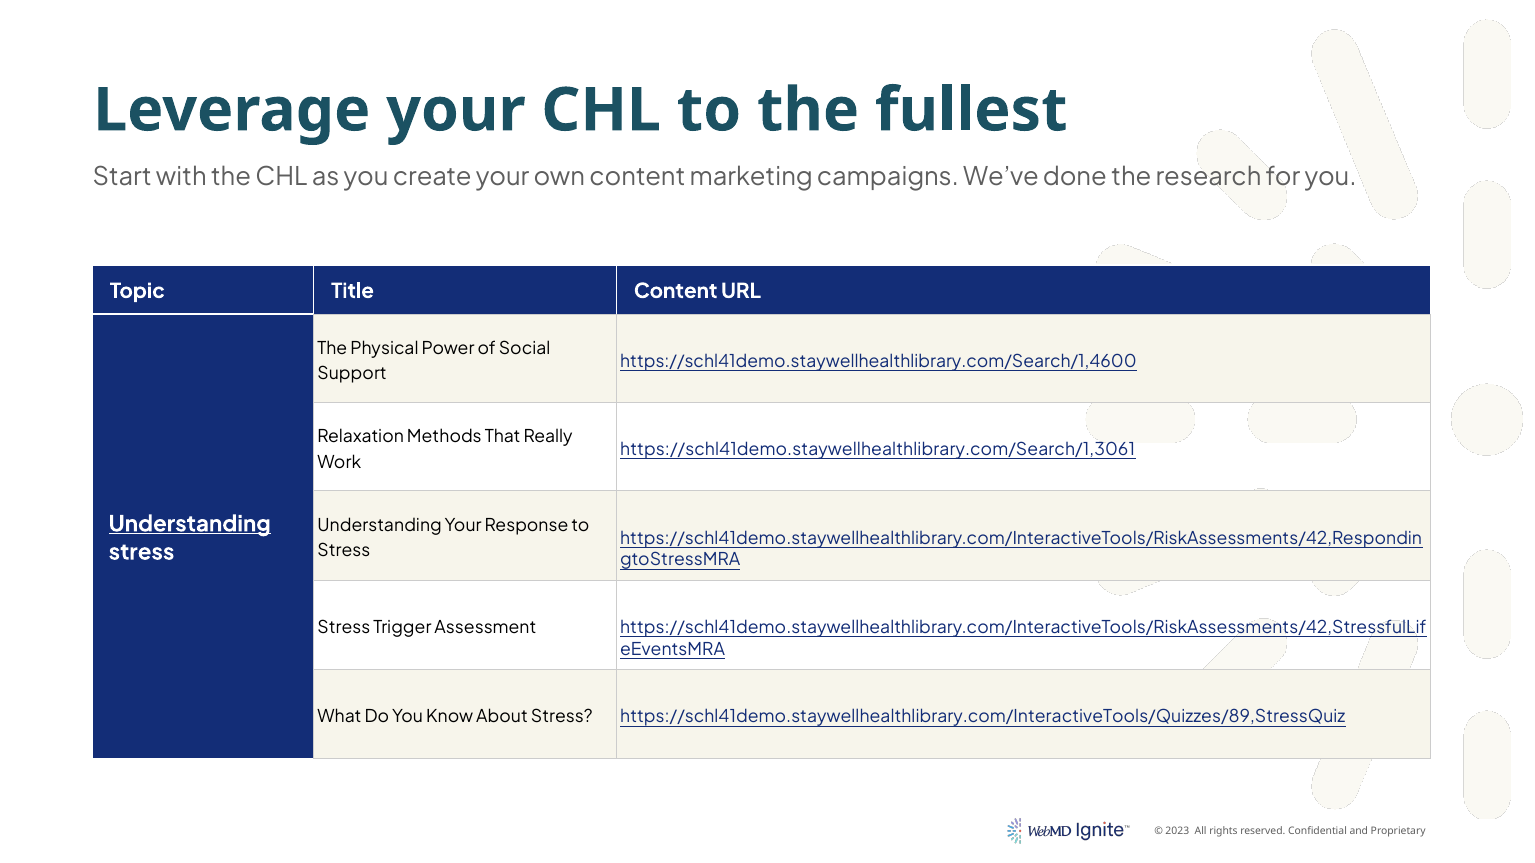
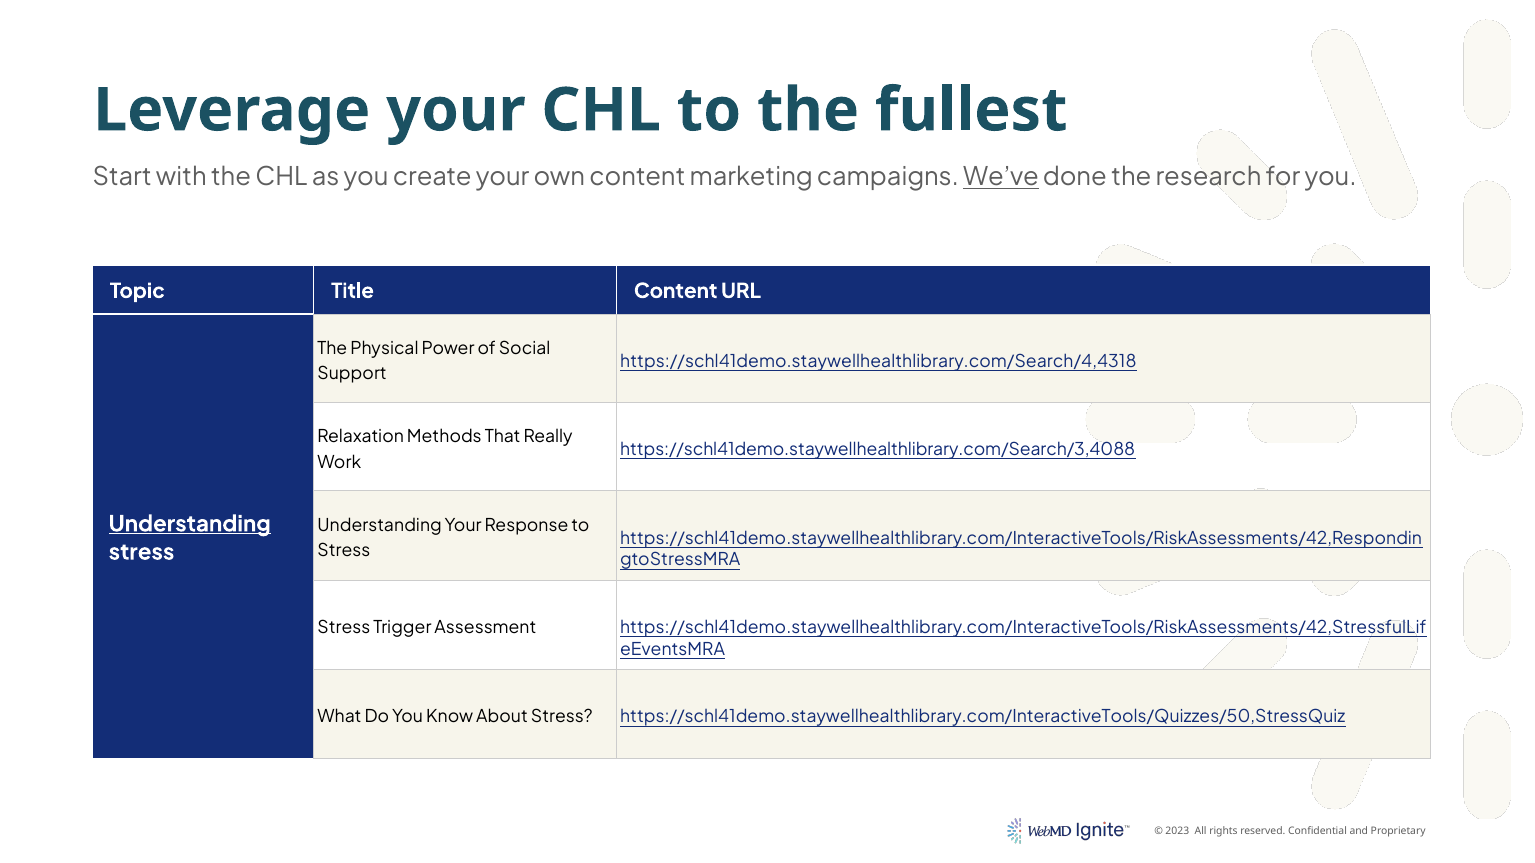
We’ve underline: none -> present
https://schl41demo.staywellhealthlibrary.com/Search/1,4600: https://schl41demo.staywellhealthlibrary.com/Search/1,4600 -> https://schl41demo.staywellhealthlibrary.com/Search/4,4318
https://schl41demo.staywellhealthlibrary.com/Search/1,3061: https://schl41demo.staywellhealthlibrary.com/Search/1,3061 -> https://schl41demo.staywellhealthlibrary.com/Search/3,4088
https://schl41demo.staywellhealthlibrary.com/InteractiveTools/Quizzes/89,StressQuiz: https://schl41demo.staywellhealthlibrary.com/InteractiveTools/Quizzes/89,StressQuiz -> https://schl41demo.staywellhealthlibrary.com/InteractiveTools/Quizzes/50,StressQuiz
